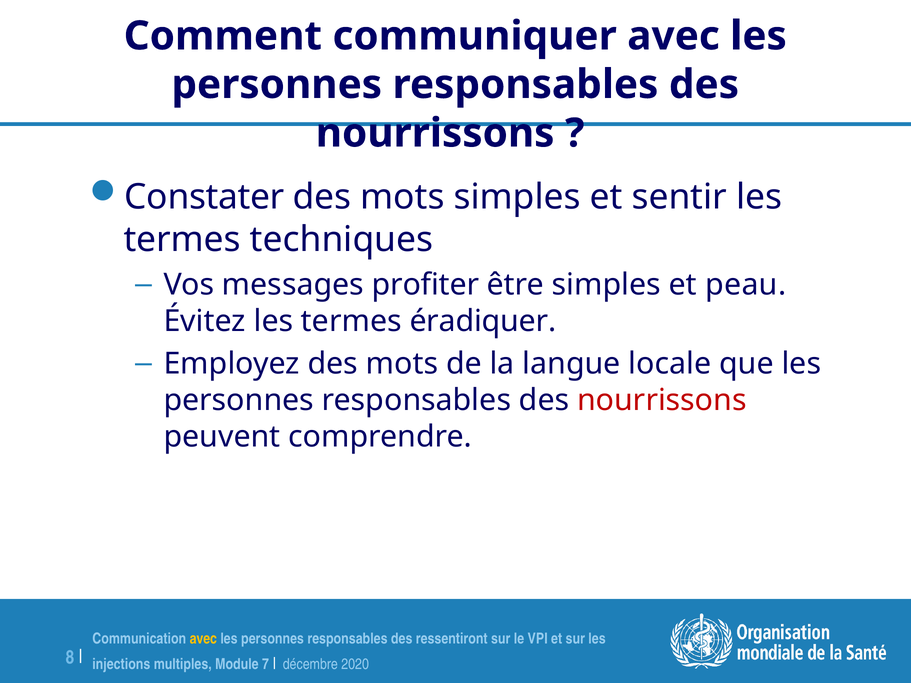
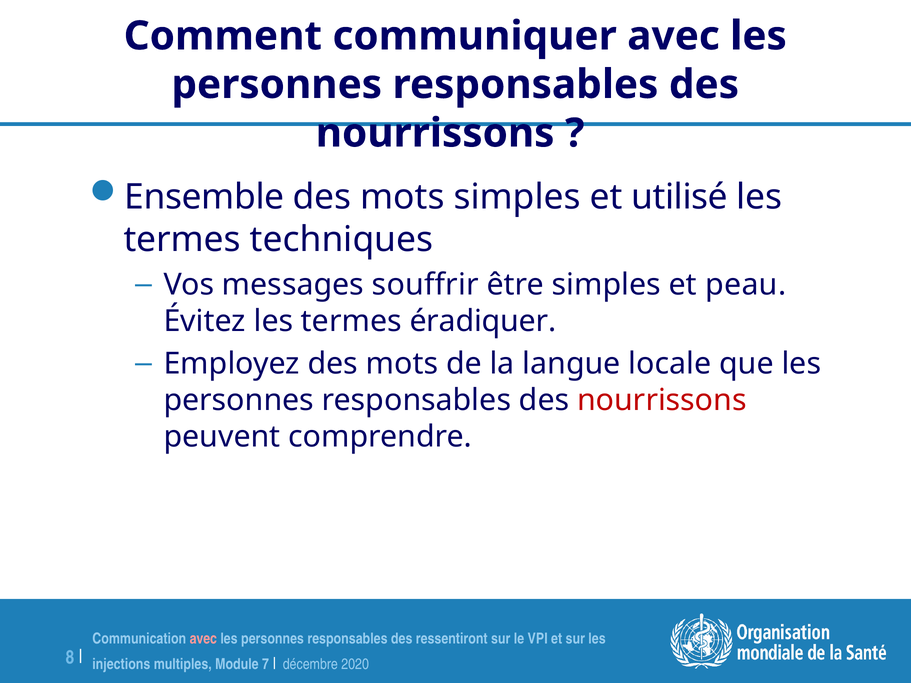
Constater: Constater -> Ensemble
sentir: sentir -> utilisé
profiter: profiter -> souffrir
avec at (203, 639) colour: yellow -> pink
